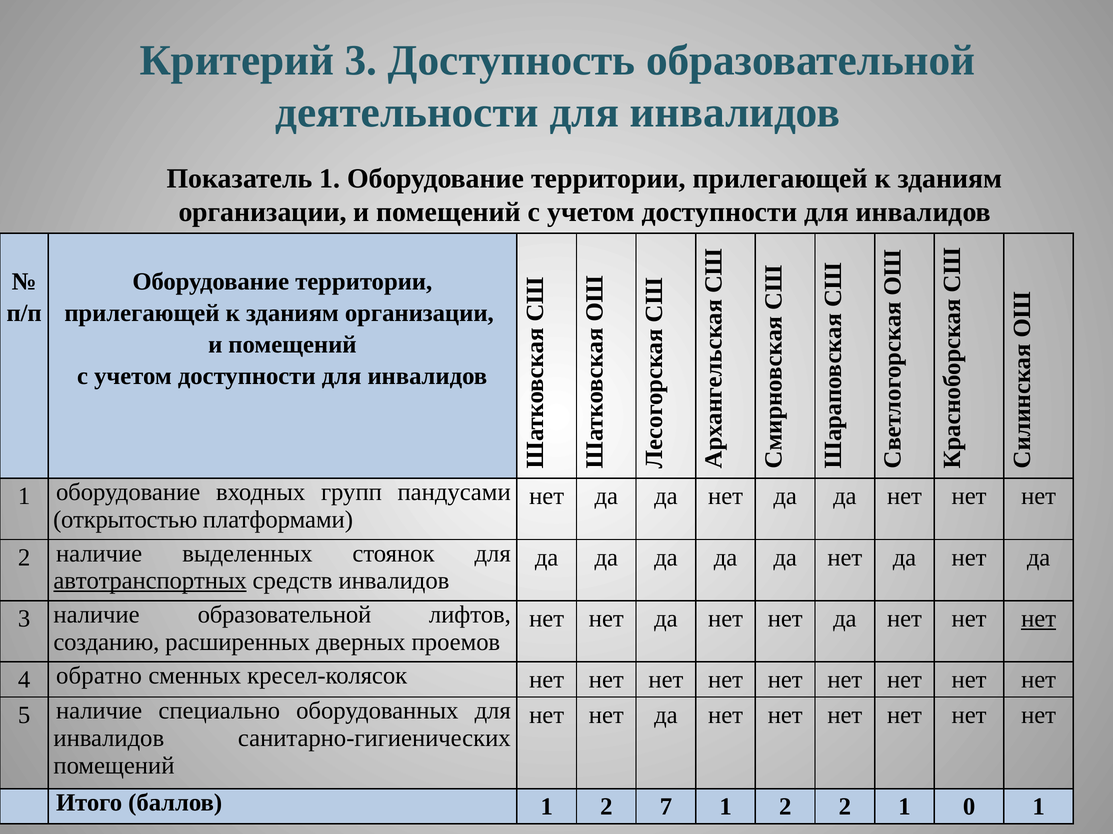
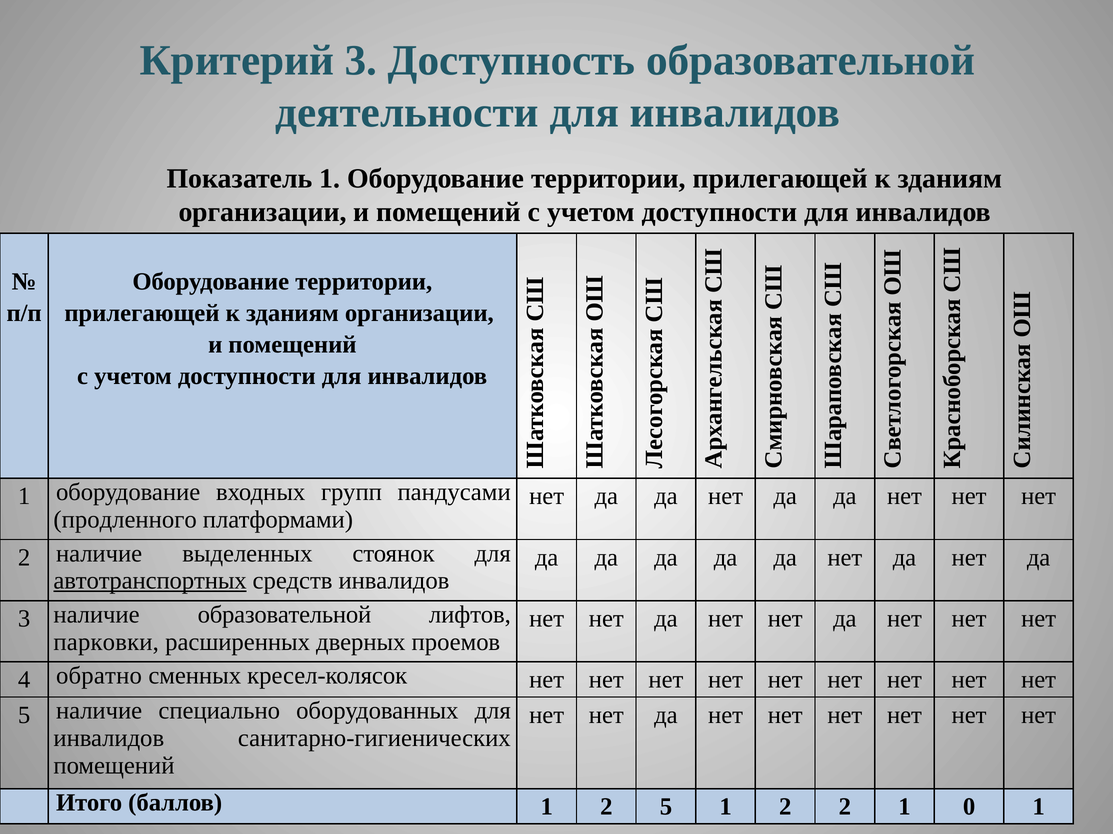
открытостью: открытостью -> продленного
нет at (1039, 619) underline: present -> none
созданию: созданию -> парковки
2 7: 7 -> 5
